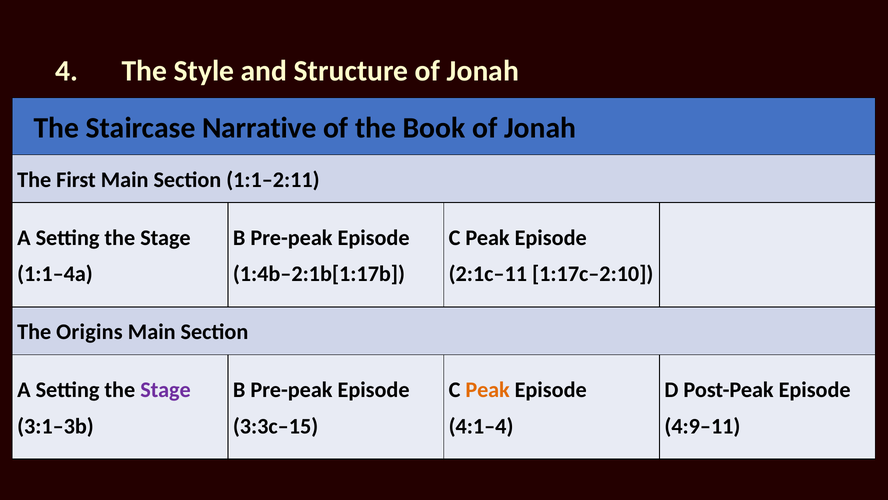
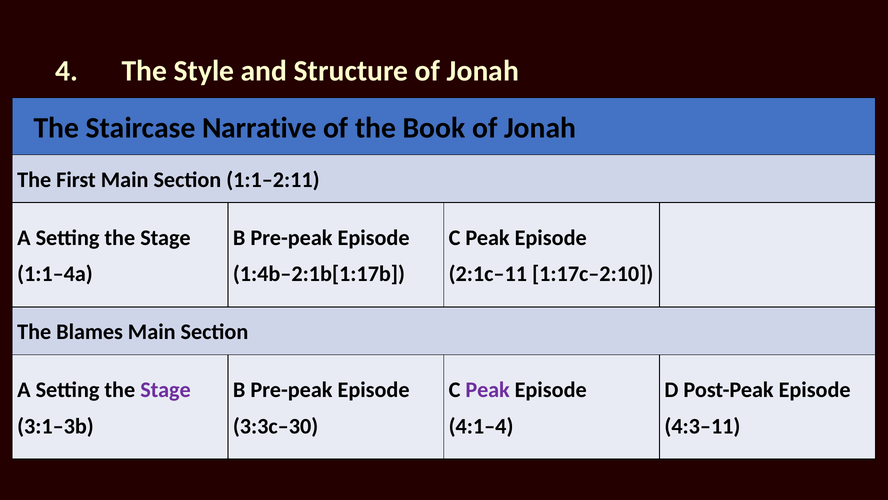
Origins: Origins -> Blames
Peak at (488, 389) colour: orange -> purple
3:3c–15: 3:3c–15 -> 3:3c–30
4:9–11: 4:9–11 -> 4:3–11
